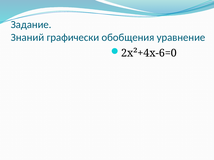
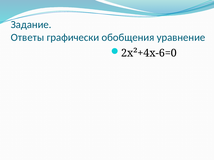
Знаний: Знаний -> Ответы
